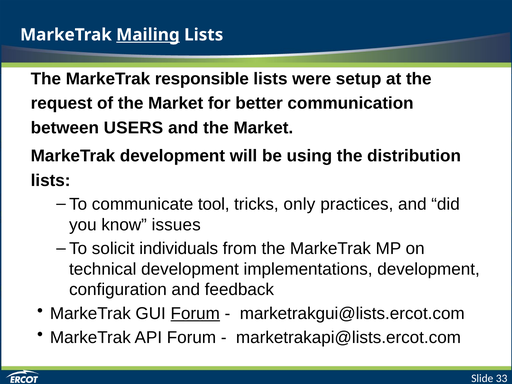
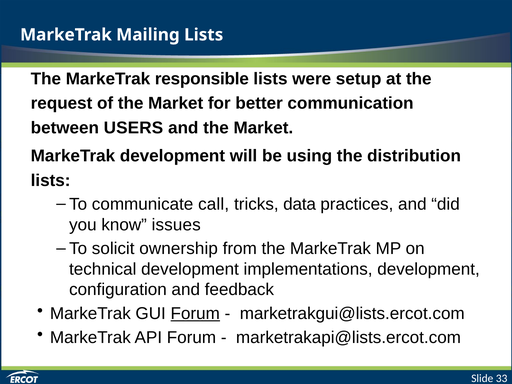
Mailing underline: present -> none
tool: tool -> call
only: only -> data
individuals: individuals -> ownership
